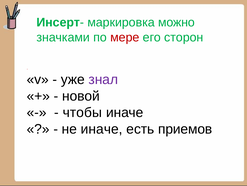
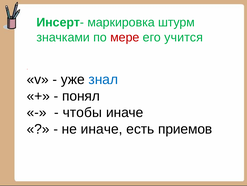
можно: можно -> штурм
сторон: сторон -> учится
знал colour: purple -> blue
новой: новой -> понял
